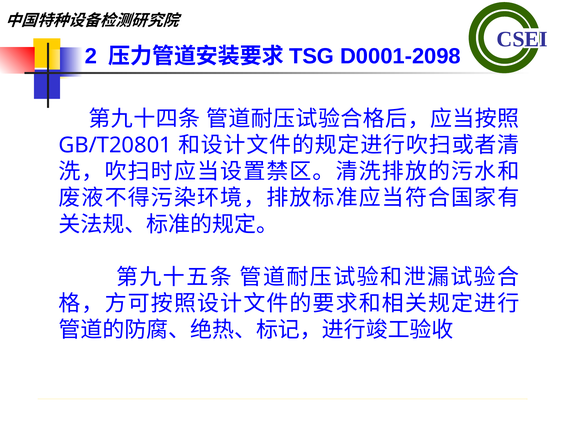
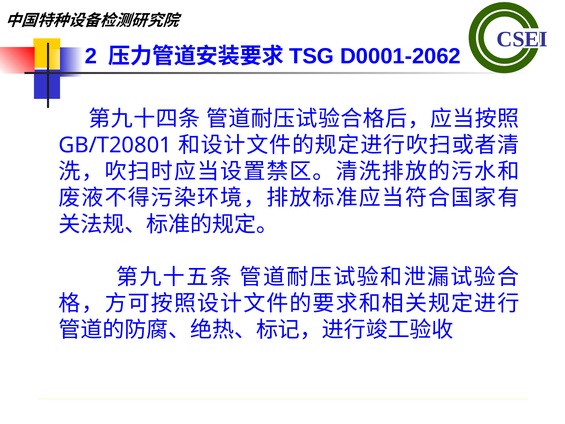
D0001-2098: D0001-2098 -> D0001-2062
